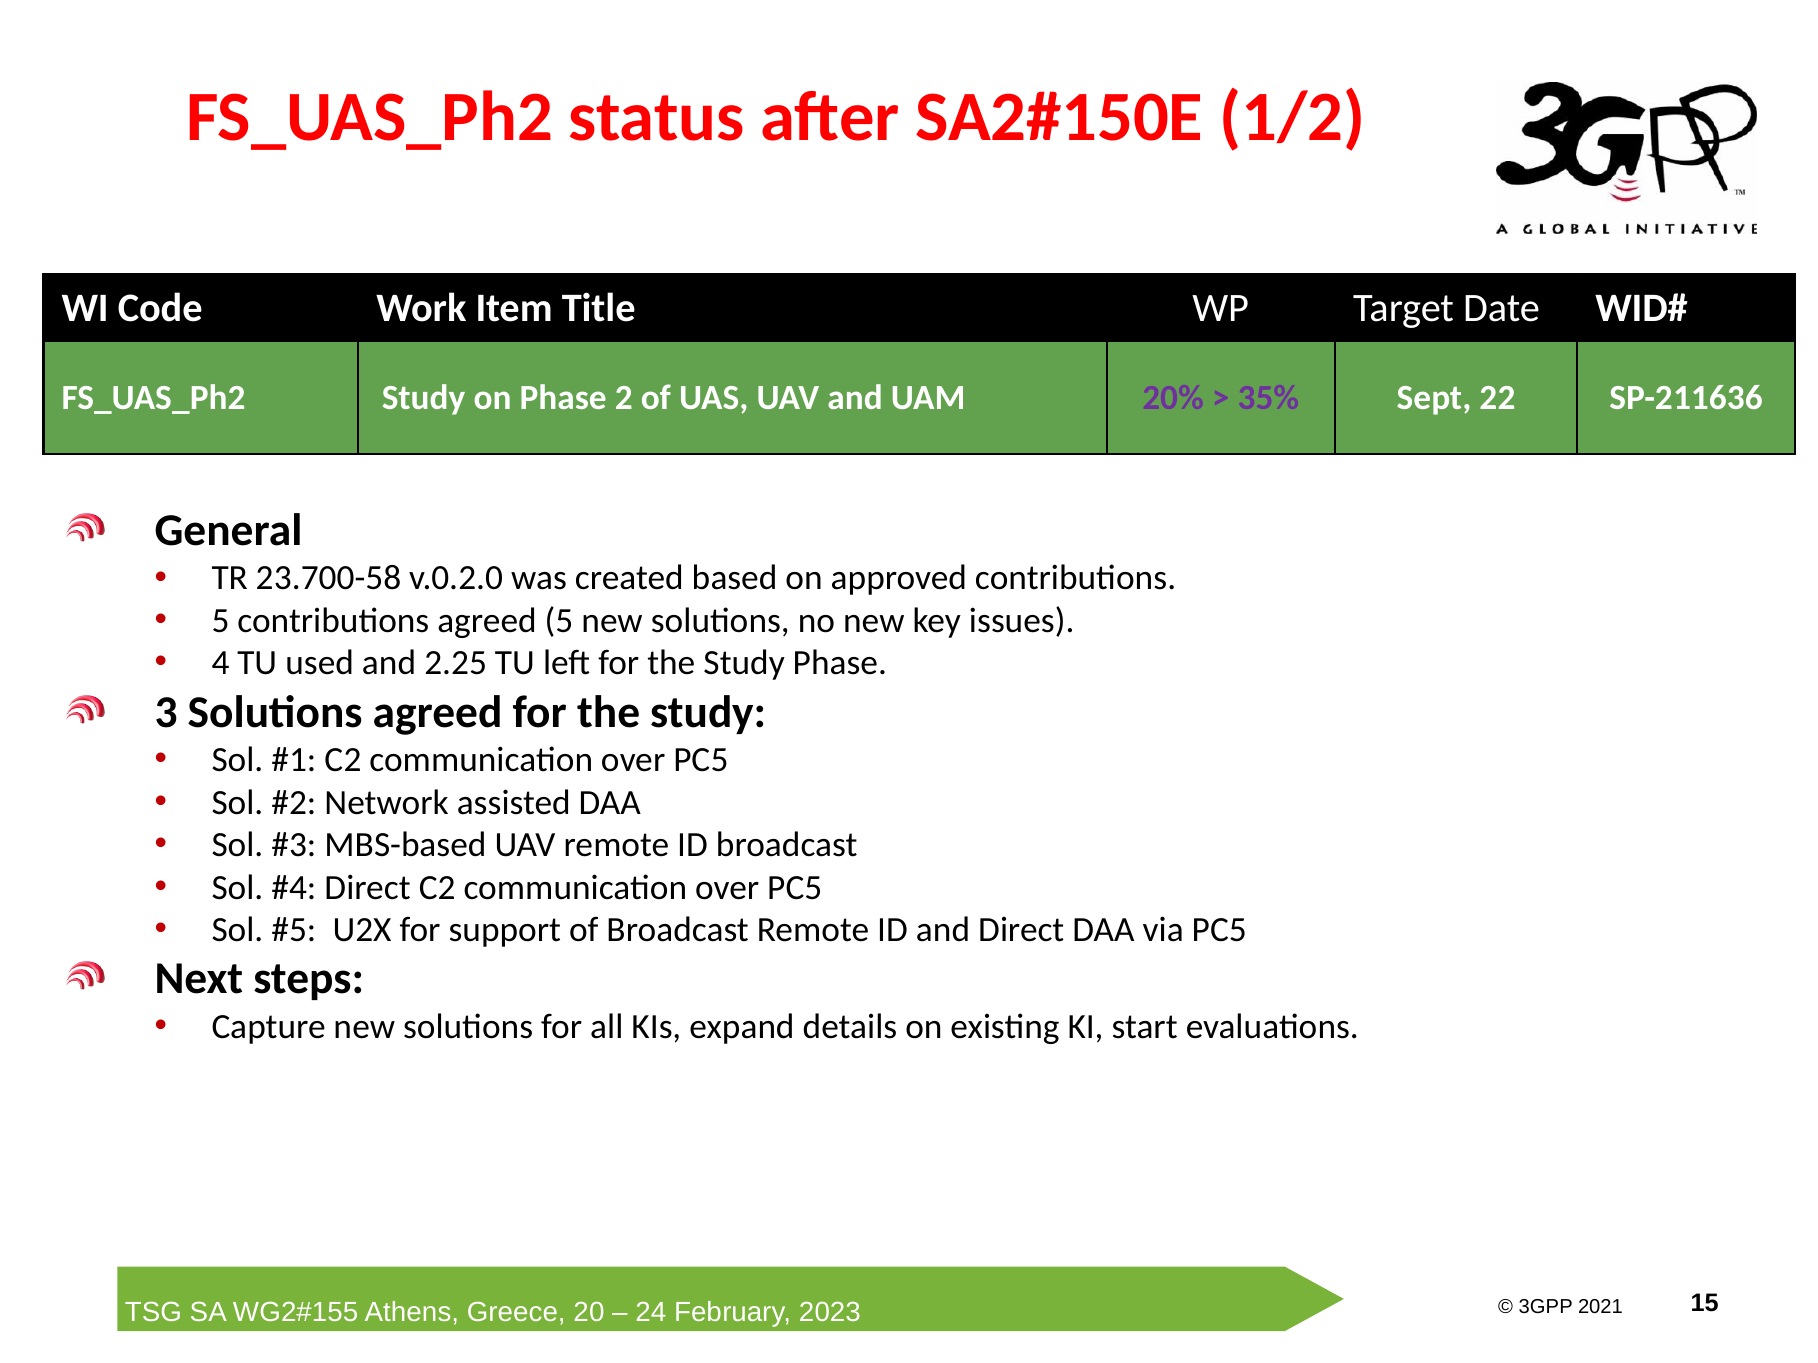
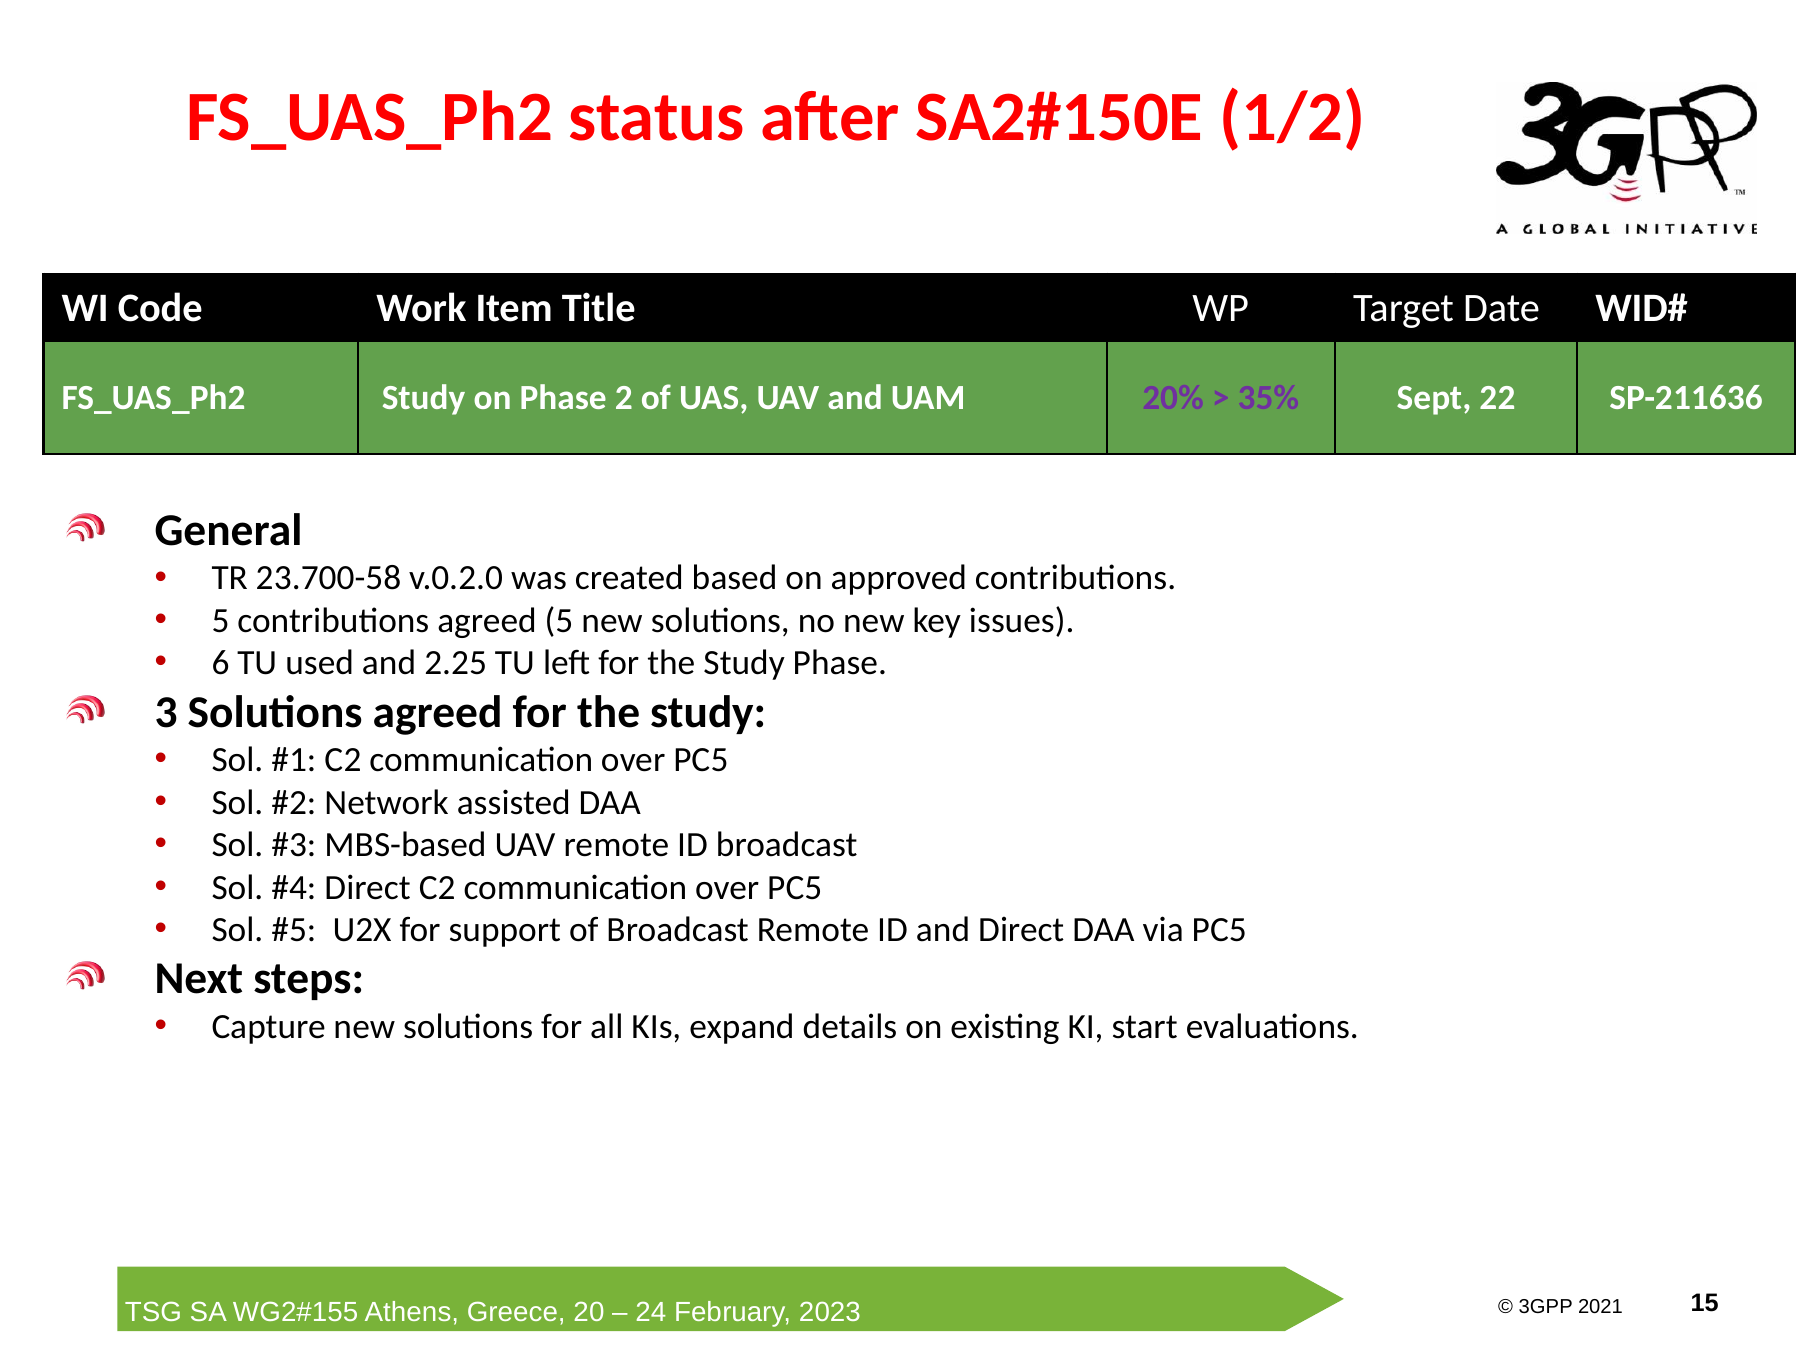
4: 4 -> 6
